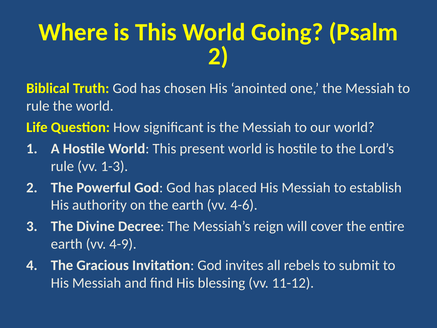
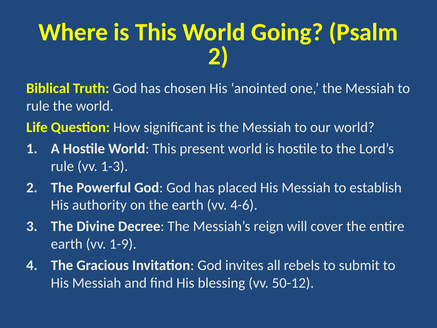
4-9: 4-9 -> 1-9
11-12: 11-12 -> 50-12
